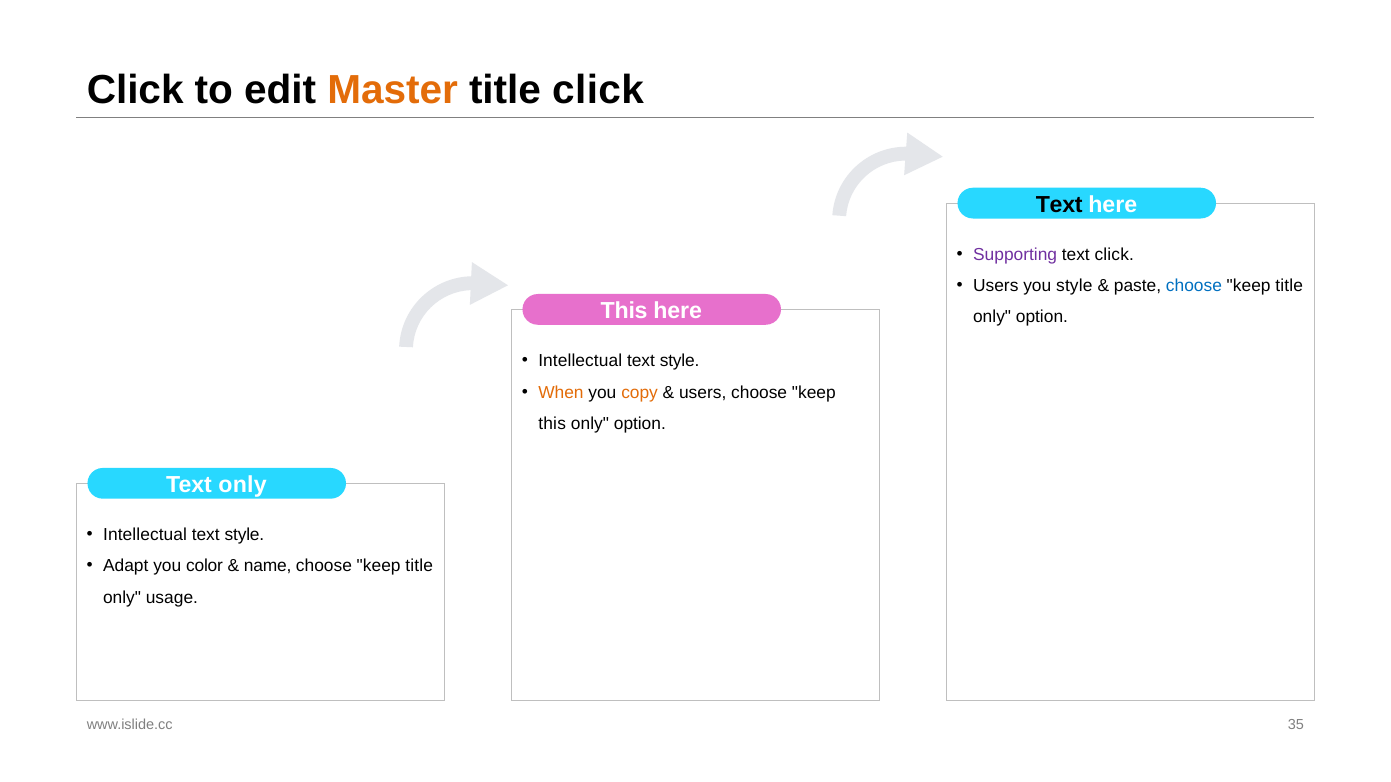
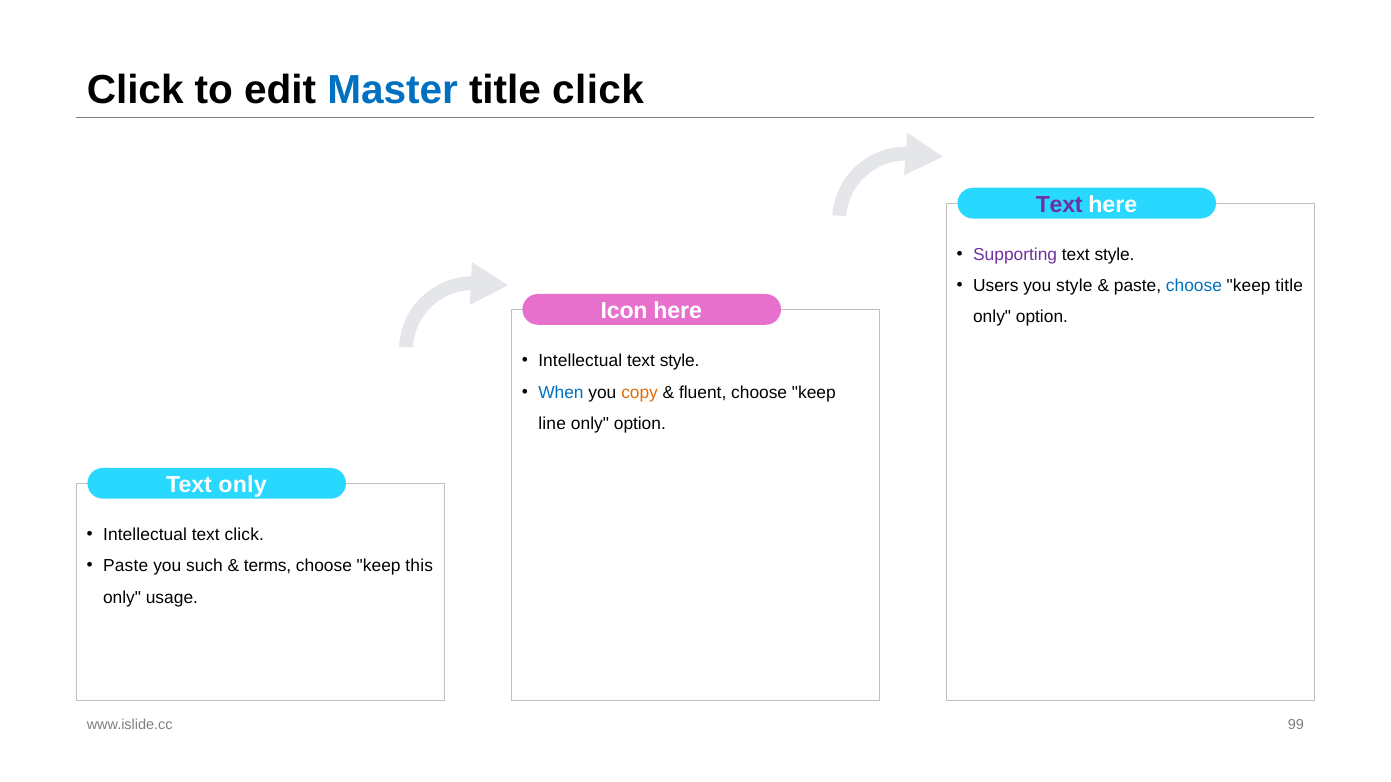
Master colour: orange -> blue
Text at (1059, 205) colour: black -> purple
click at (1114, 255): click -> style
This at (624, 311): This -> Icon
When colour: orange -> blue
users at (703, 393): users -> fluent
this at (552, 424): this -> line
style at (244, 535): style -> click
Adapt at (126, 566): Adapt -> Paste
color: color -> such
name: name -> terms
title at (419, 566): title -> this
35: 35 -> 99
